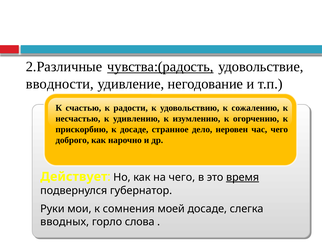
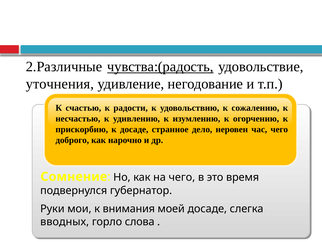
вводности: вводности -> уточнения
Действует: Действует -> Сомнение
время underline: present -> none
сомнения: сомнения -> внимания
